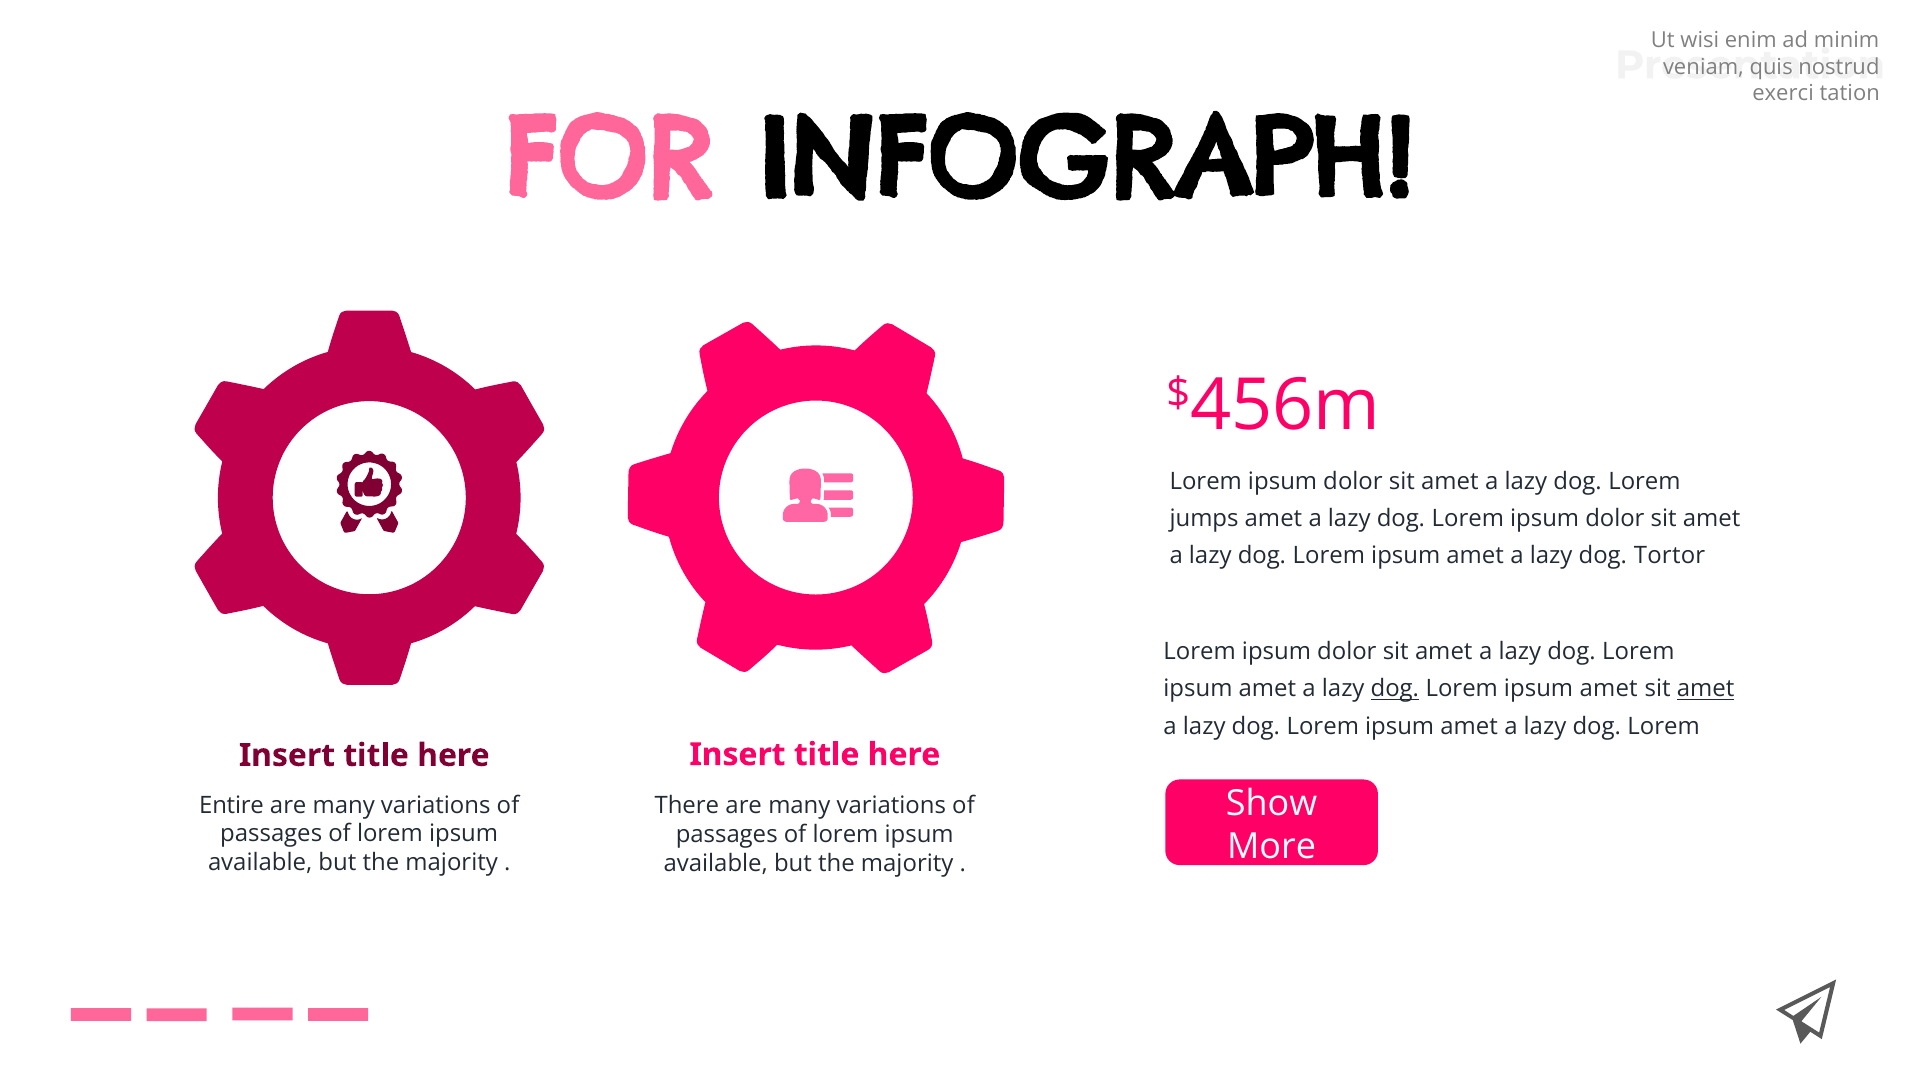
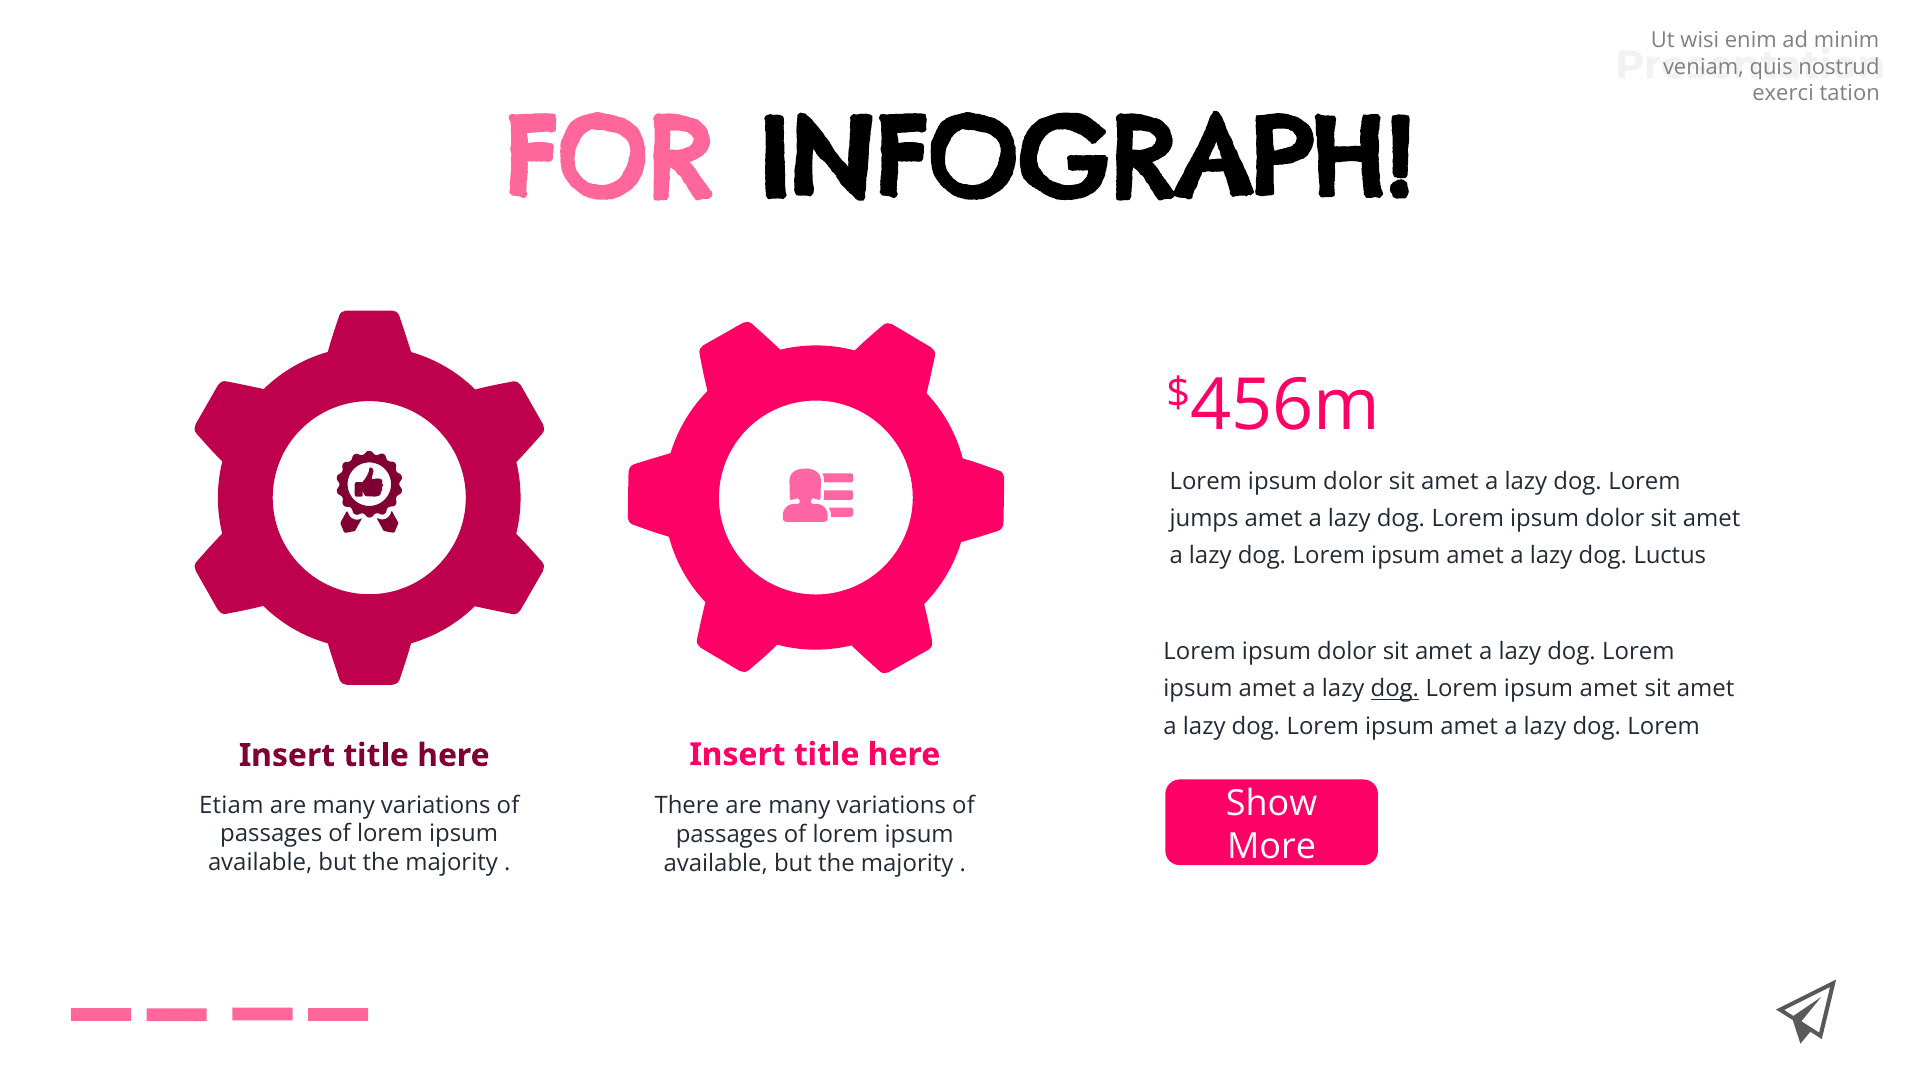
Tortor: Tortor -> Luctus
amet at (1706, 689) underline: present -> none
Entire: Entire -> Etiam
